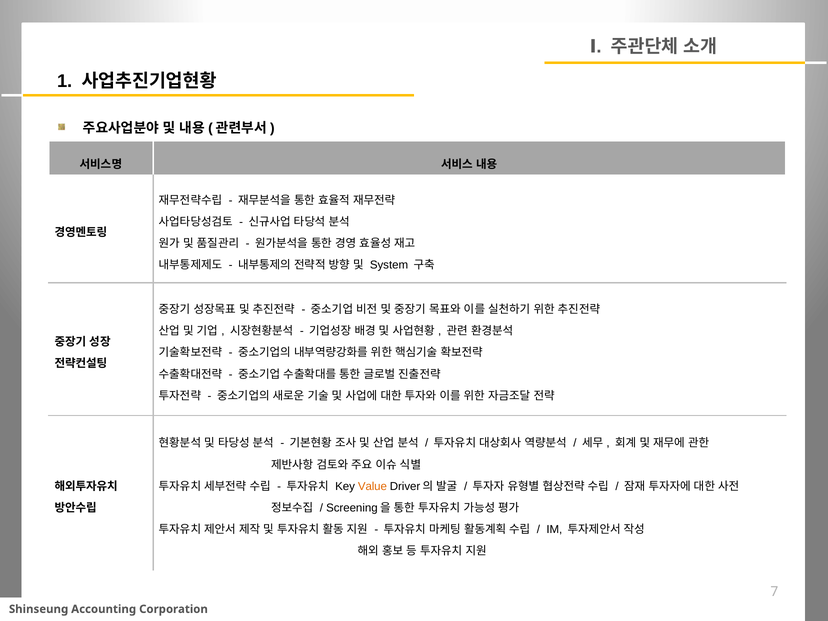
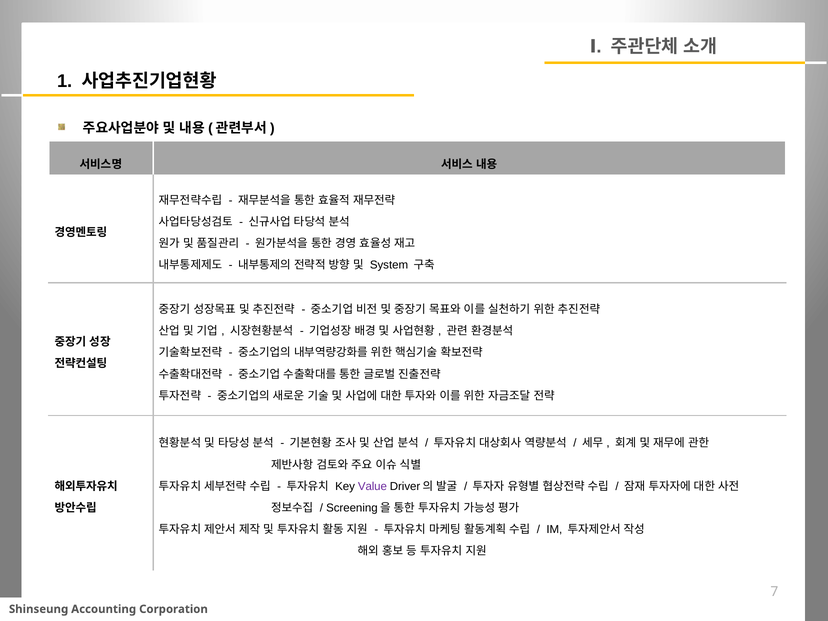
Value colour: orange -> purple
